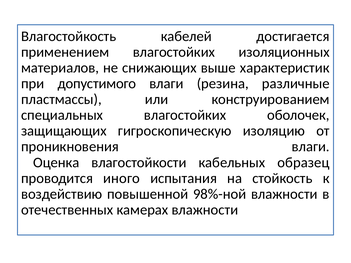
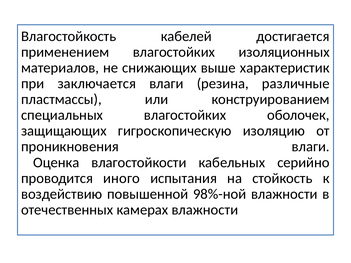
допустимого: допустимого -> заключается
образец: образец -> серийно
